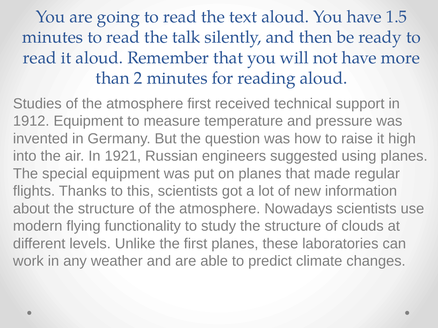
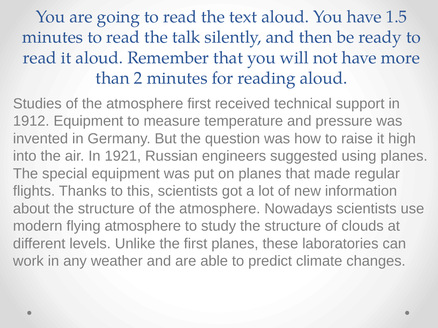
flying functionality: functionality -> atmosphere
